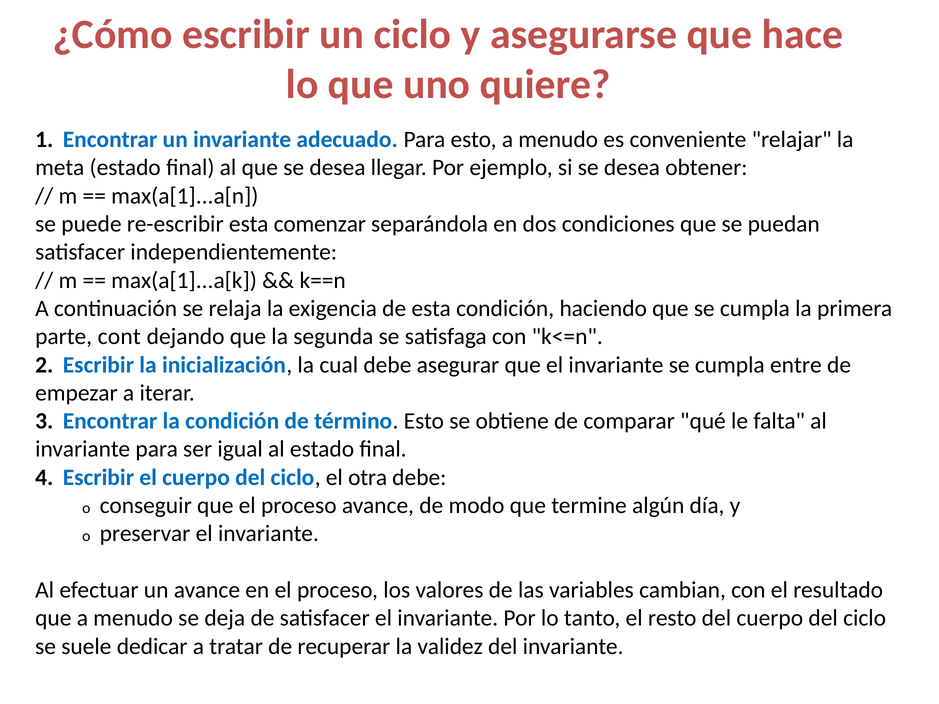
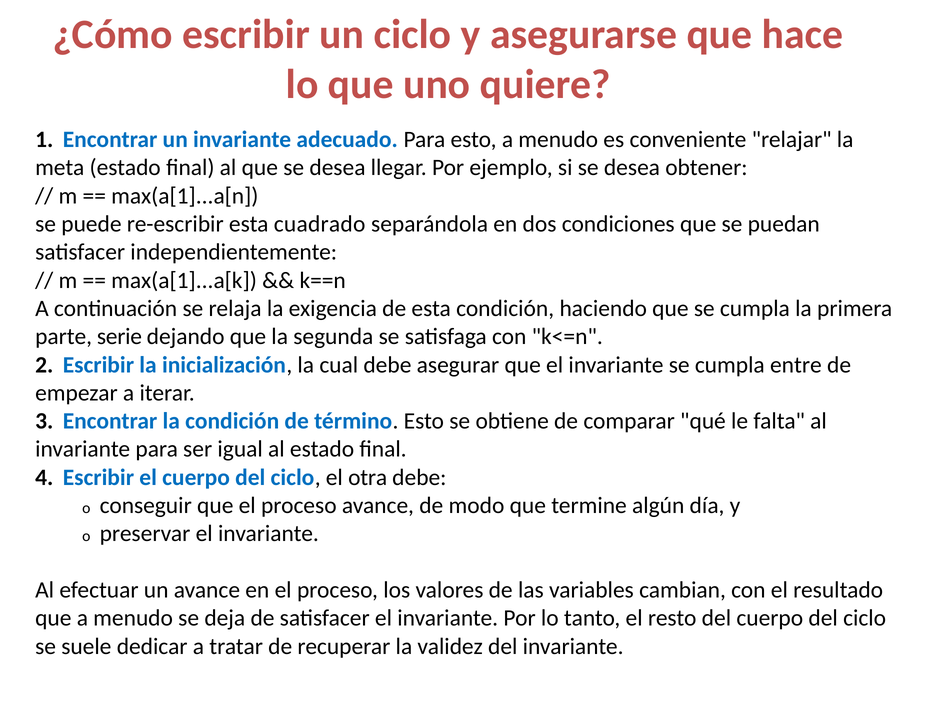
comenzar: comenzar -> cuadrado
cont: cont -> serie
